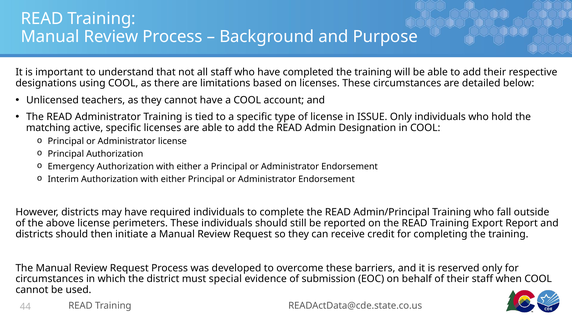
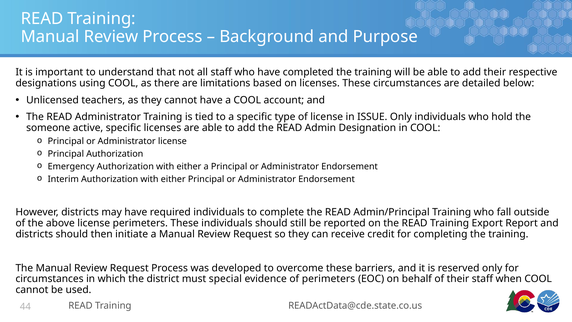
matching: matching -> someone
of submission: submission -> perimeters
